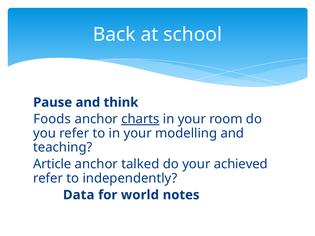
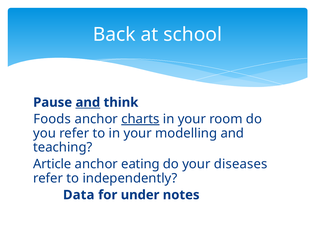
and at (88, 103) underline: none -> present
talked: talked -> eating
achieved: achieved -> diseases
world: world -> under
